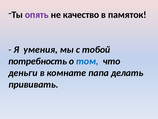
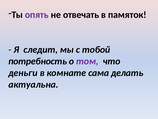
качество: качество -> отвечать
умения: умения -> следит
том colour: blue -> purple
папа: папа -> сама
прививать: прививать -> актуальна
